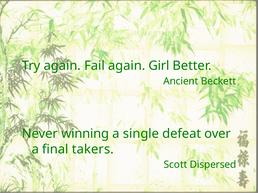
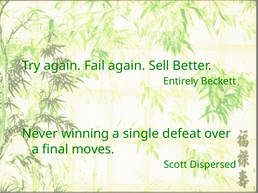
Girl: Girl -> Sell
Ancient: Ancient -> Entirely
takers: takers -> moves
